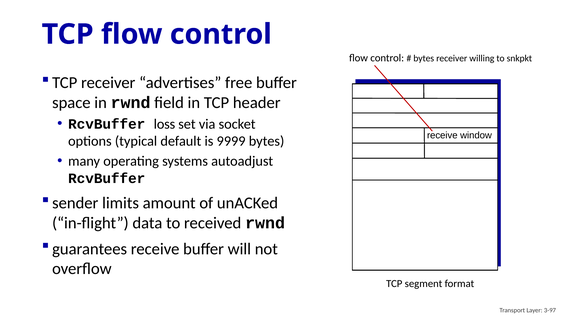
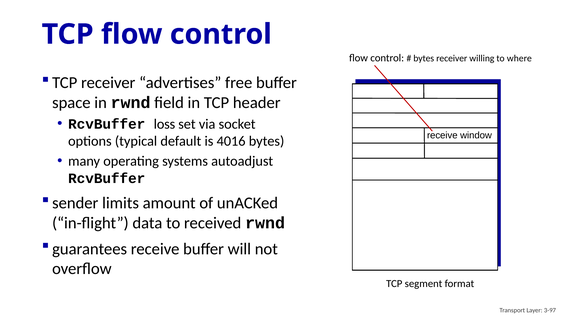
snkpkt: snkpkt -> where
9999: 9999 -> 4016
